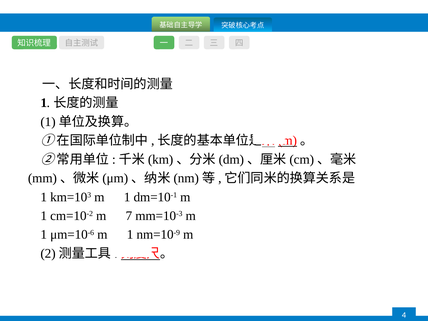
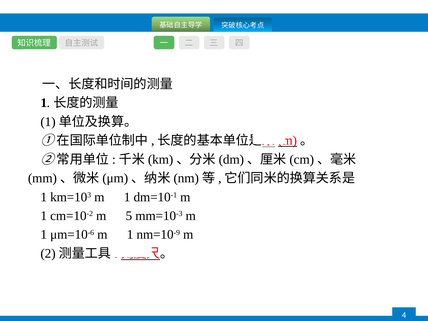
7: 7 -> 5
